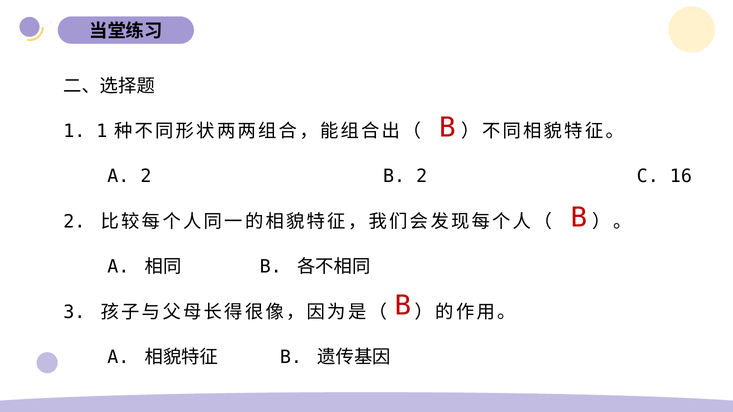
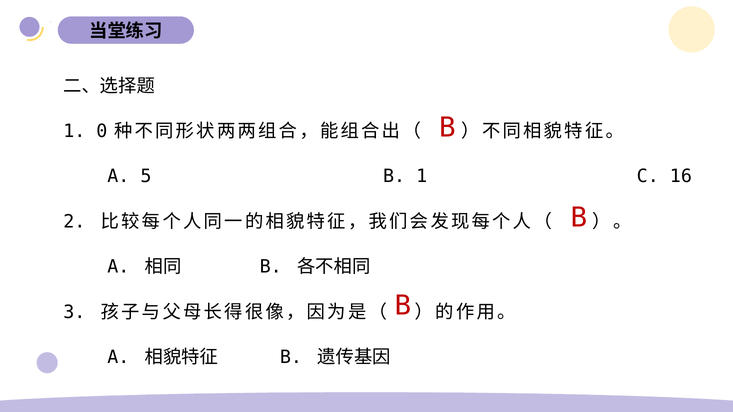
1 1: 1 -> 0
A 2: 2 -> 5
B 2: 2 -> 1
